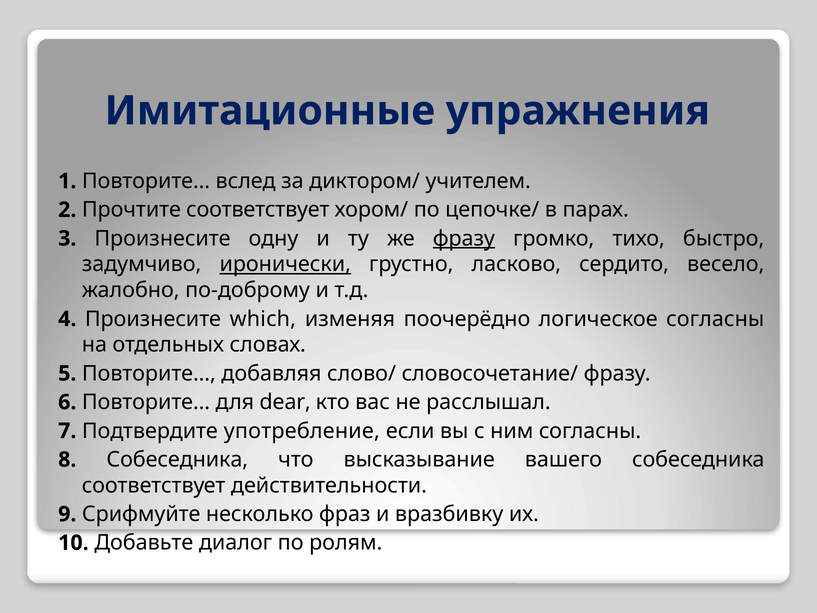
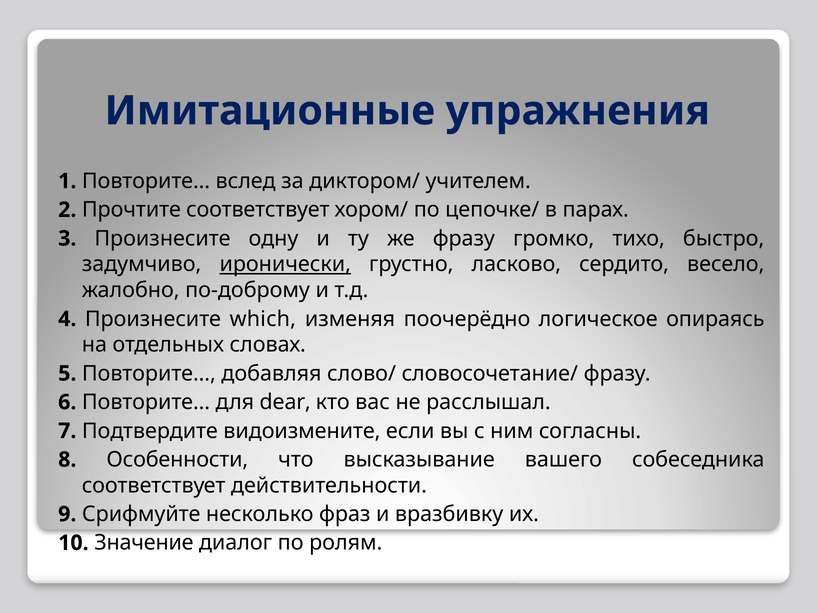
фразу at (464, 238) underline: present -> none
логическое согласны: согласны -> опираясь
употребление: употребление -> видоизмените
8 Собеседника: Собеседника -> Особенности
Добавьте: Добавьте -> Значение
